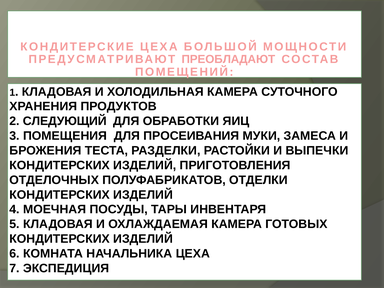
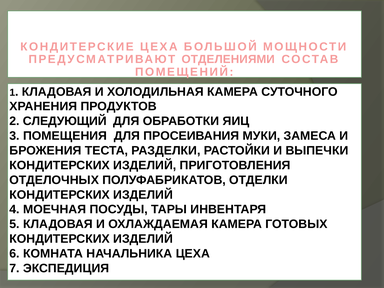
ПРЕОБЛАДАЮТ: ПРЕОБЛАДАЮТ -> ОТДЕЛЕНИЯМИ
